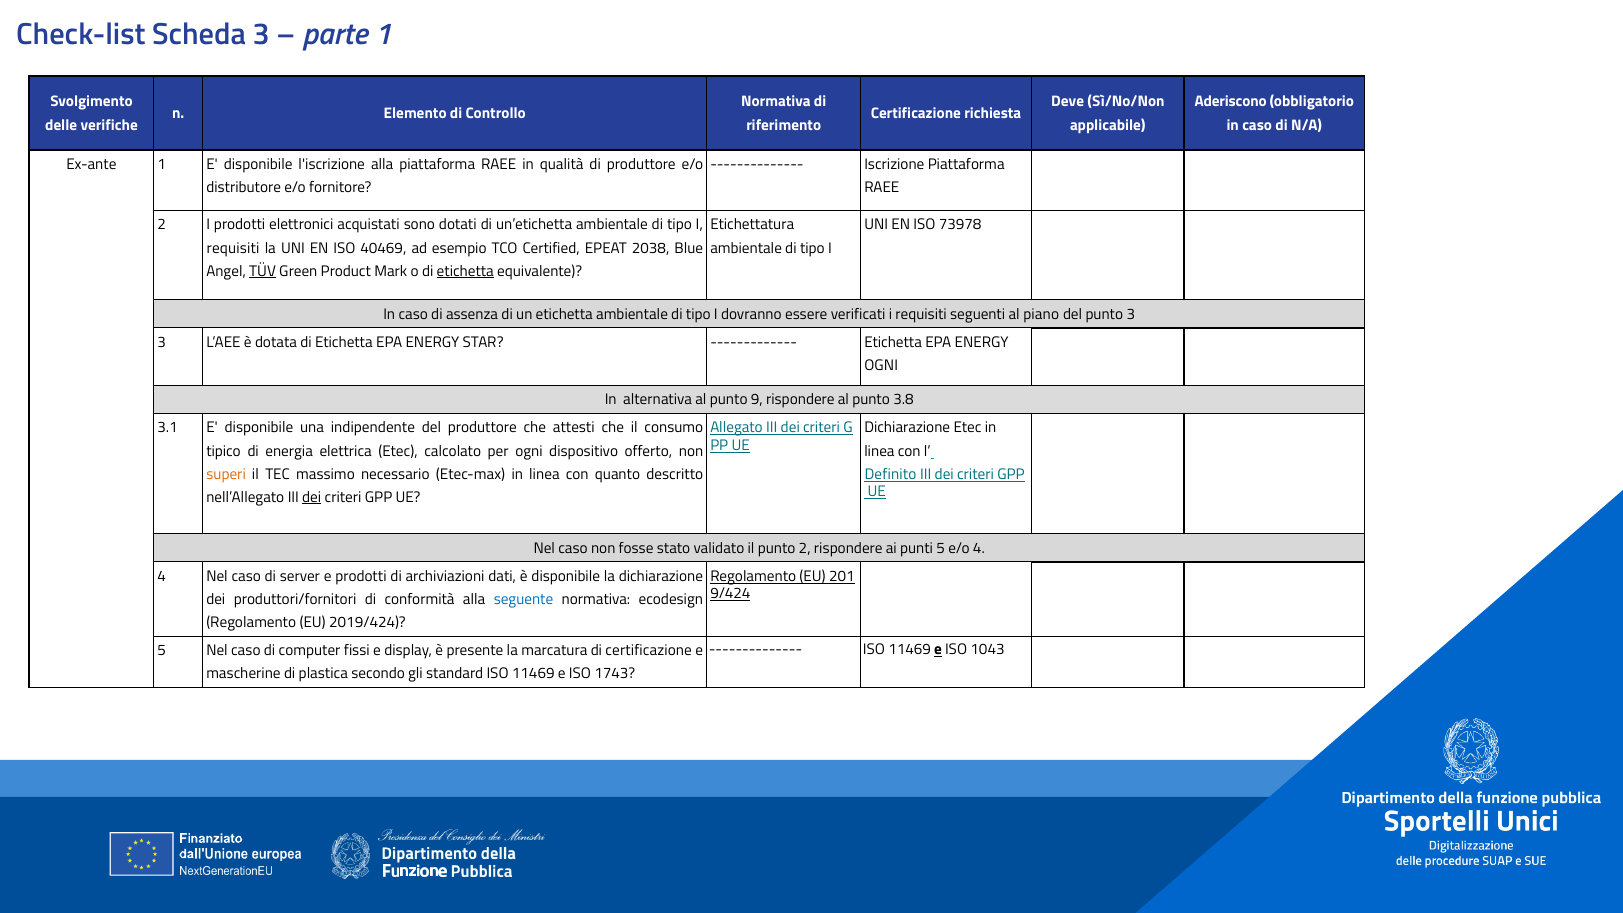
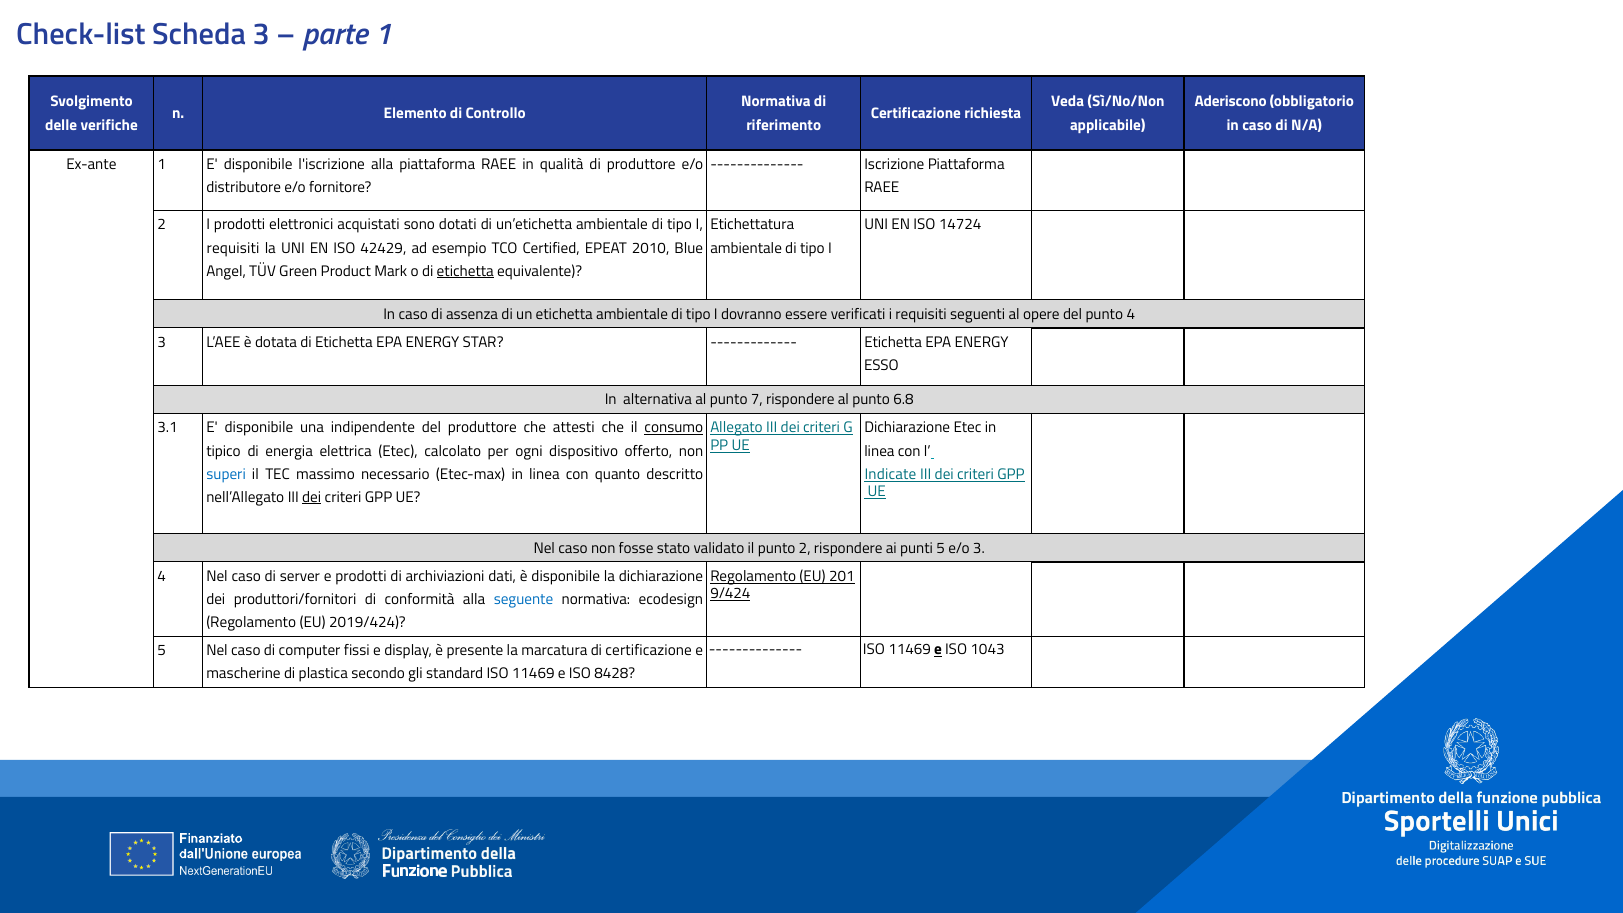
Deve: Deve -> Veda
73978: 73978 -> 14724
40469: 40469 -> 42429
2038: 2038 -> 2010
TÜV underline: present -> none
piano: piano -> opere
punto 3: 3 -> 4
OGNI at (881, 366): OGNI -> ESSO
9: 9 -> 7
3.8: 3.8 -> 6.8
consumo underline: none -> present
superi colour: orange -> blue
Definito: Definito -> Indicate
e/o 4: 4 -> 3
1743: 1743 -> 8428
